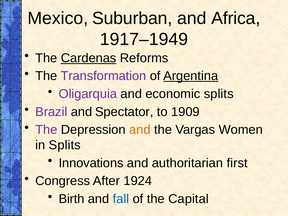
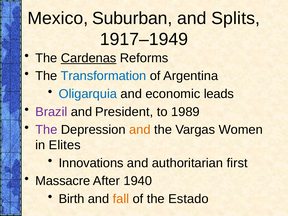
Africa: Africa -> Splits
Transformation colour: purple -> blue
Argentina underline: present -> none
Oligarquia colour: purple -> blue
economic splits: splits -> leads
Spectator: Spectator -> President
1909: 1909 -> 1989
in Splits: Splits -> Elites
Congress: Congress -> Massacre
1924: 1924 -> 1940
fall colour: blue -> orange
Capital: Capital -> Estado
